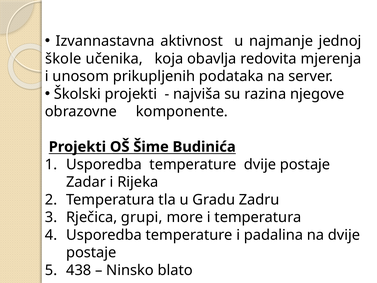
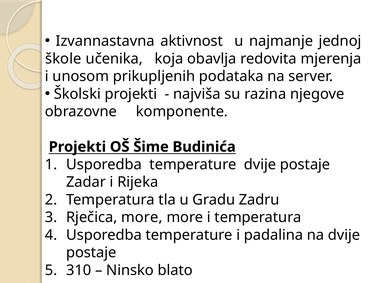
Rječica grupi: grupi -> more
438: 438 -> 310
